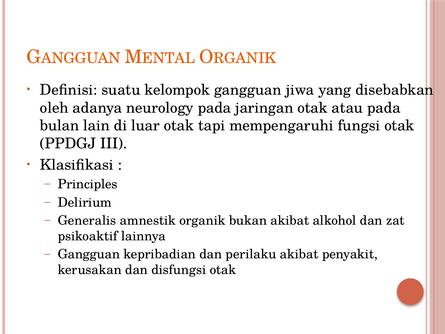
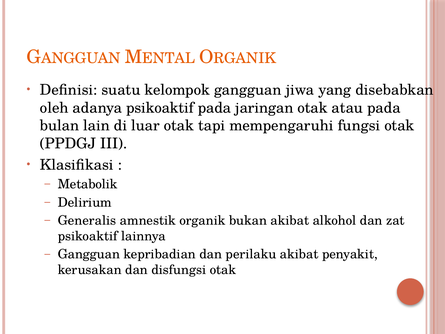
adanya neurology: neurology -> psikoaktif
Principles: Principles -> Metabolik
